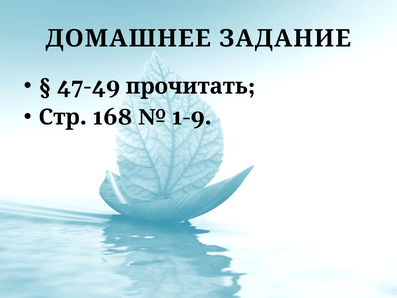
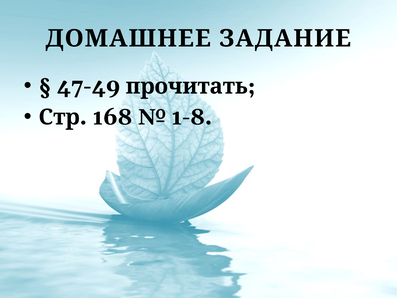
1-9: 1-9 -> 1-8
